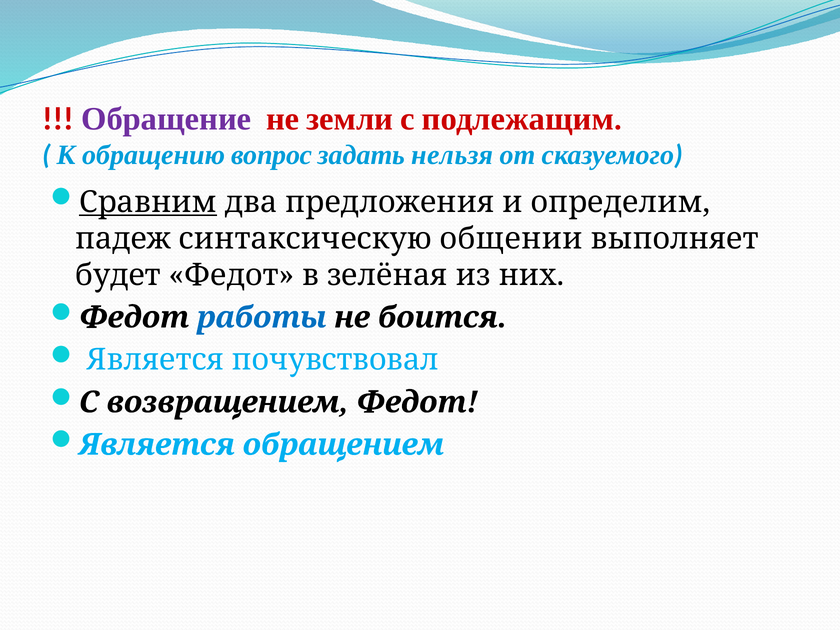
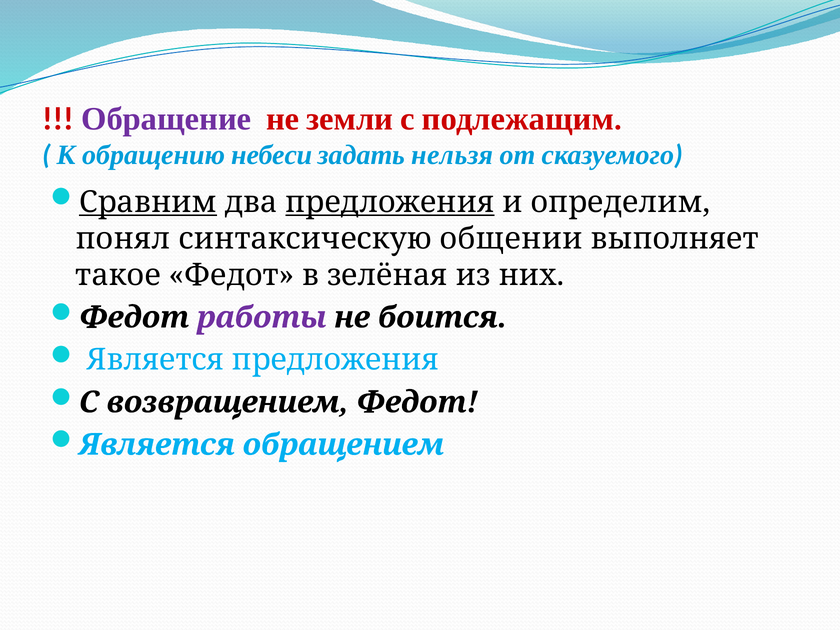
вопрос: вопрос -> небеси
предложения at (390, 202) underline: none -> present
падеж: падеж -> понял
будет: будет -> такое
работы colour: blue -> purple
Является почувствовал: почувствовал -> предложения
